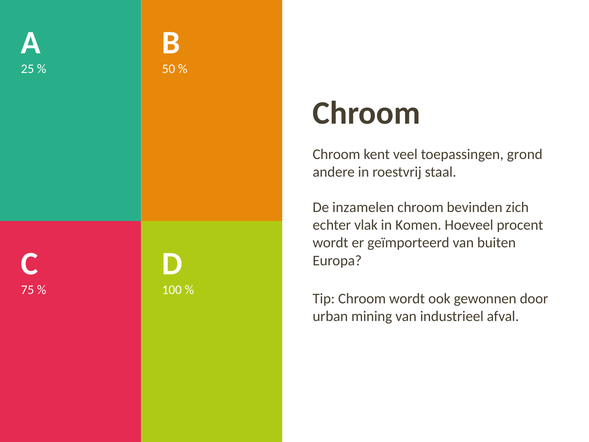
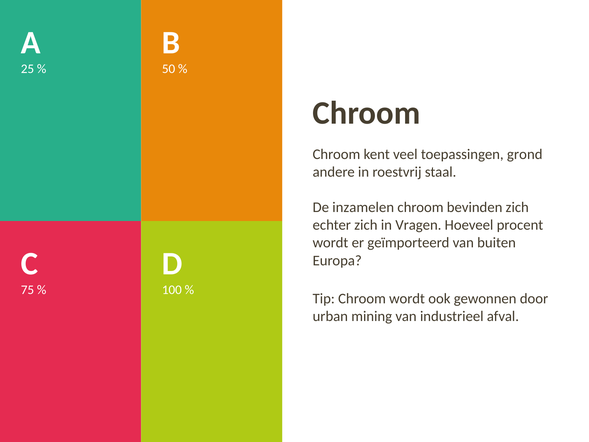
echter vlak: vlak -> zich
Komen: Komen -> Vragen
